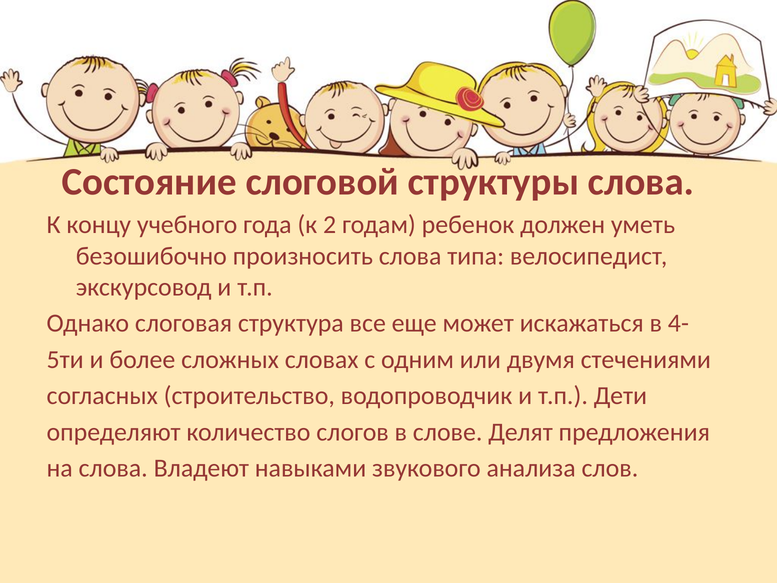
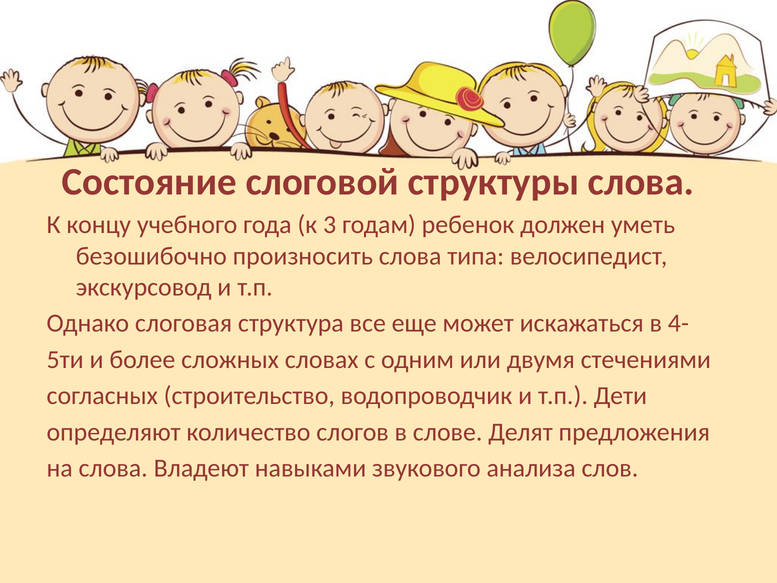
2: 2 -> 3
